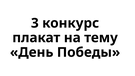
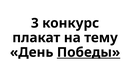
Победы underline: none -> present
